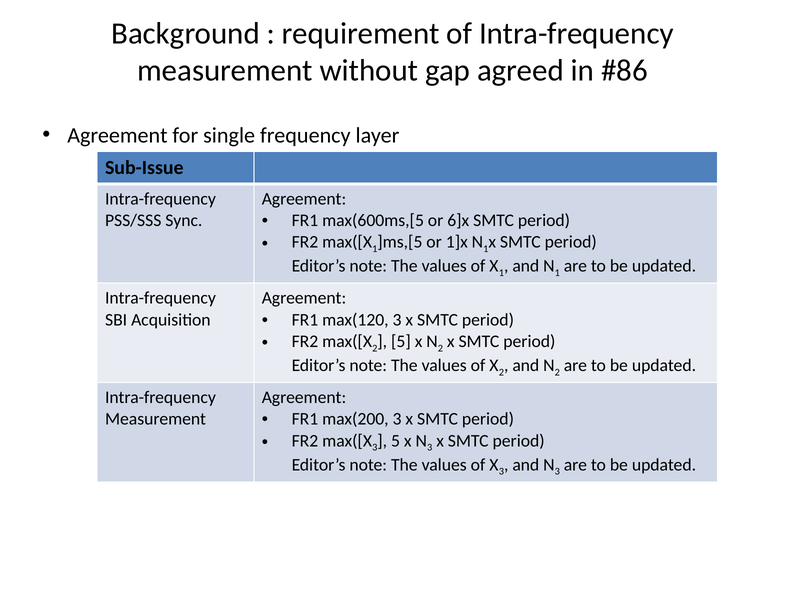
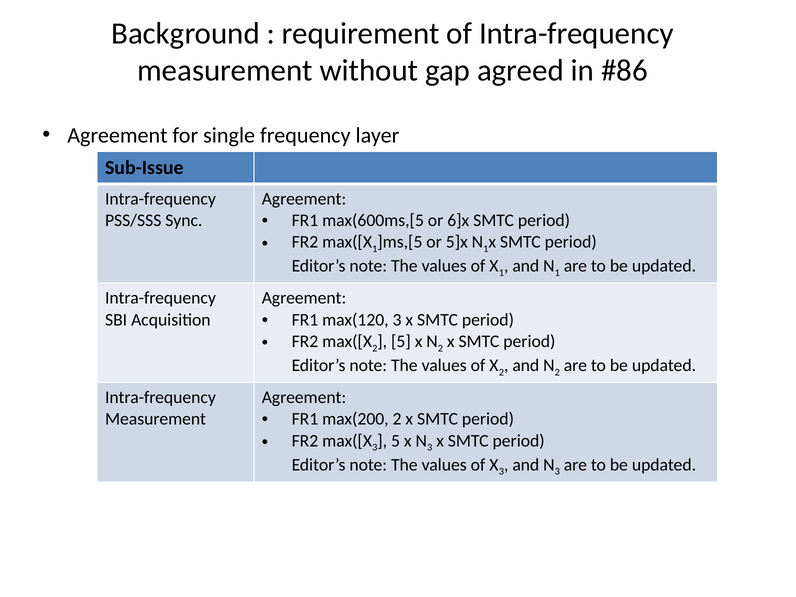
1]x: 1]x -> 5]x
max(200 3: 3 -> 2
